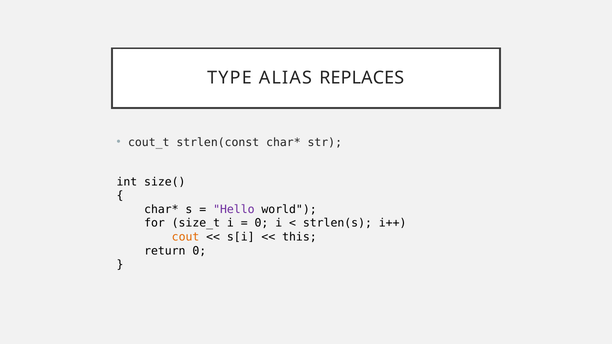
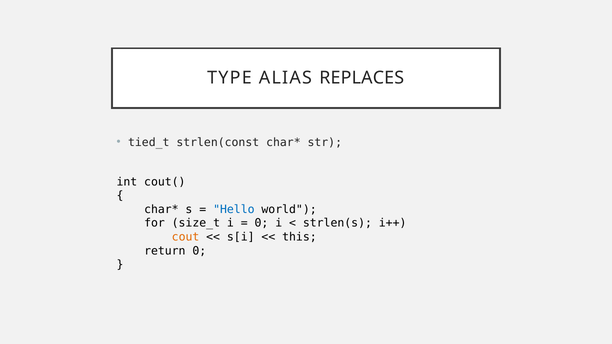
cout_t: cout_t -> tied_t
size(: size( -> cout(
Hello colour: purple -> blue
